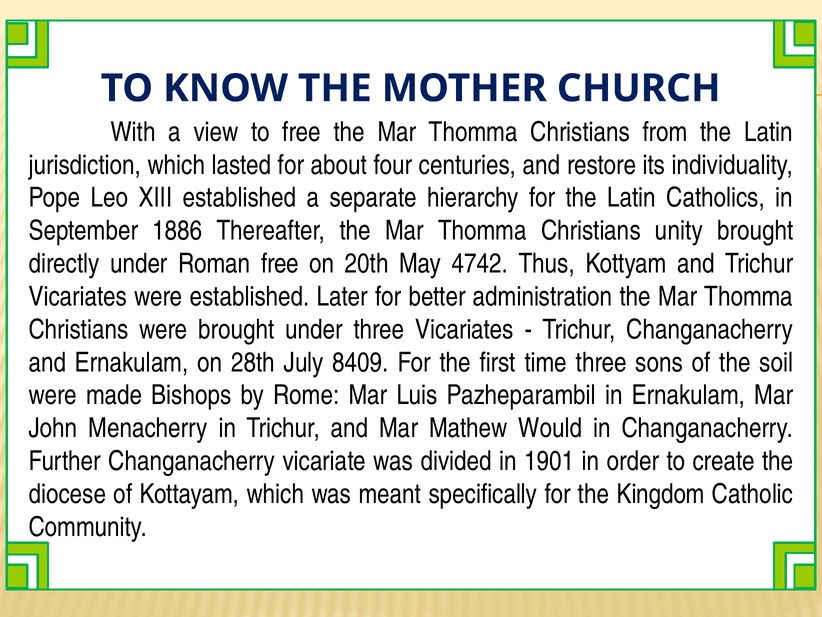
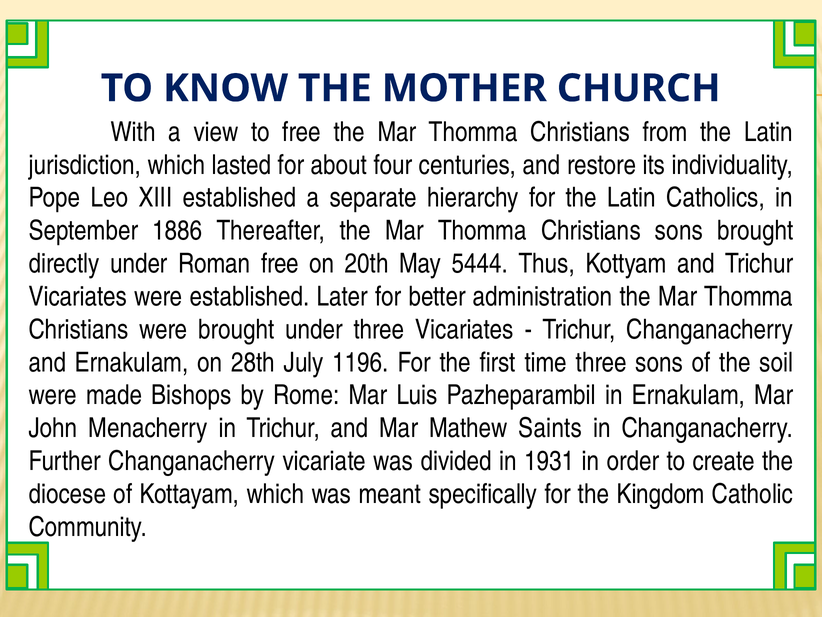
Christians unity: unity -> sons
4742: 4742 -> 5444
8409: 8409 -> 1196
Would: Would -> Saints
1901: 1901 -> 1931
